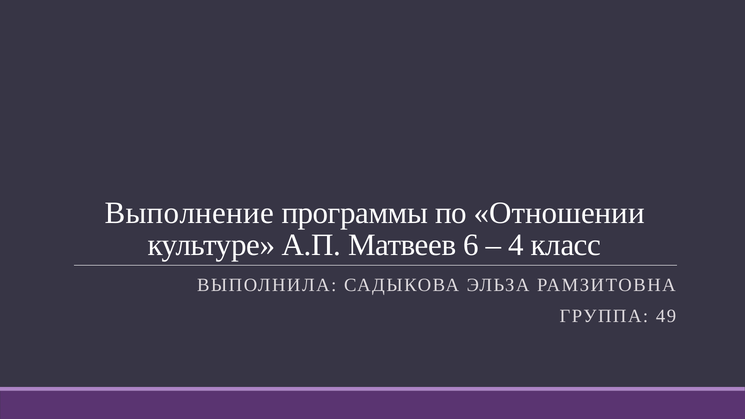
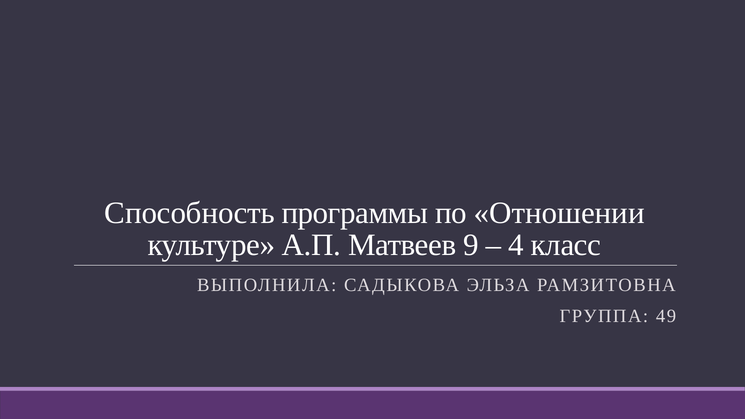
Выполнение: Выполнение -> Способность
6: 6 -> 9
